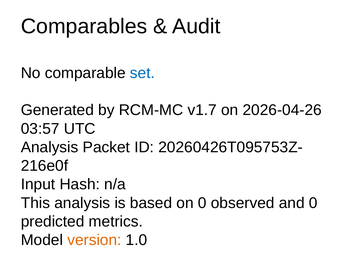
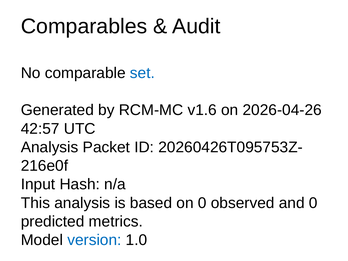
v1.7: v1.7 -> v1.6
03:57: 03:57 -> 42:57
version colour: orange -> blue
